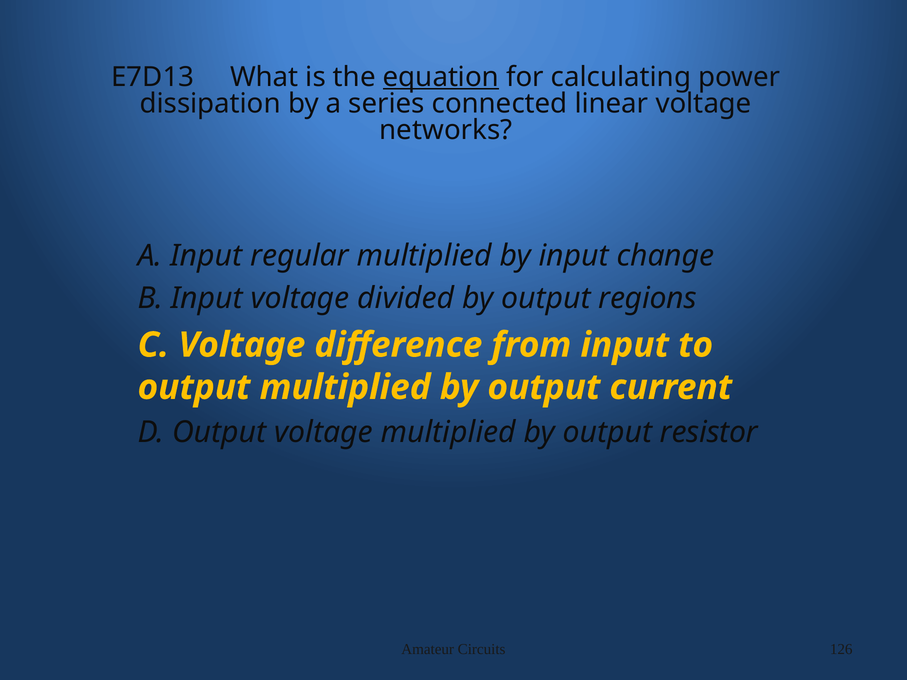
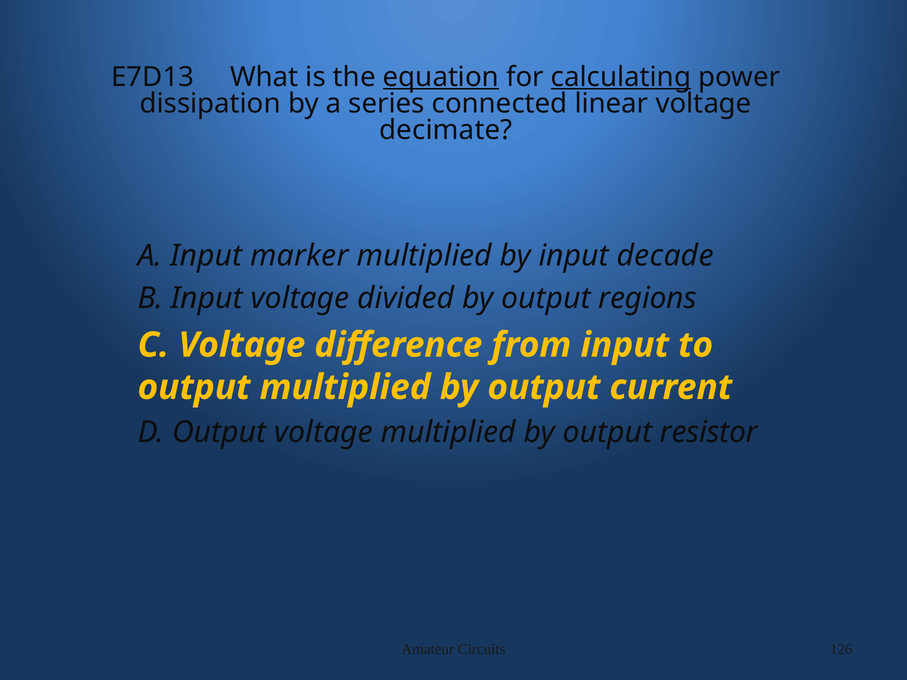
calculating underline: none -> present
networks: networks -> decimate
regular: regular -> marker
change: change -> decade
